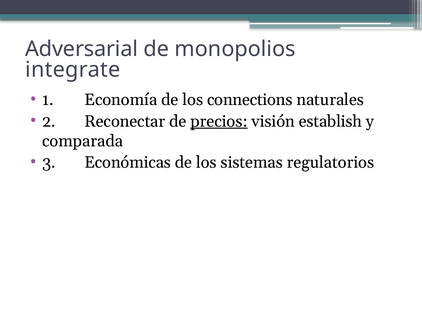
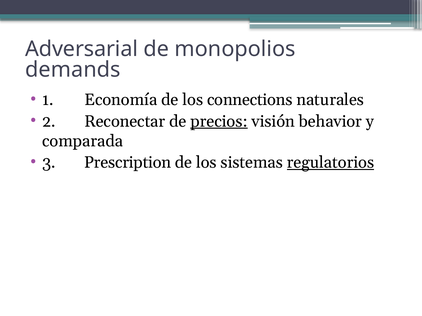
integrate: integrate -> demands
establish: establish -> behavior
Económicas: Económicas -> Prescription
regulatorios underline: none -> present
